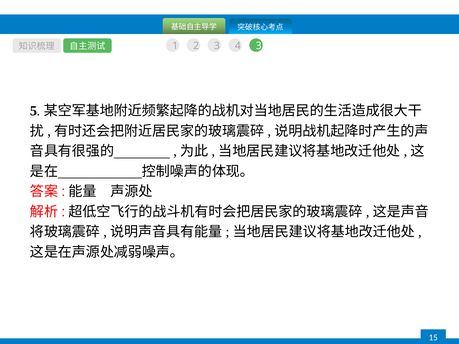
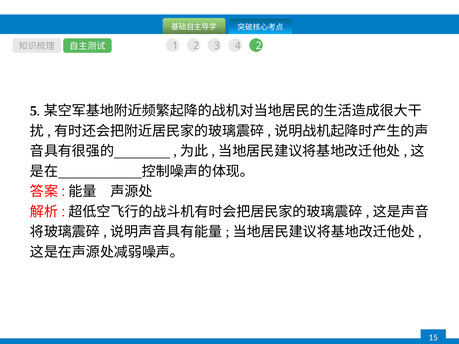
4 3: 3 -> 2
